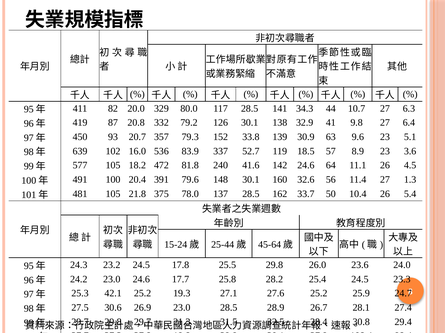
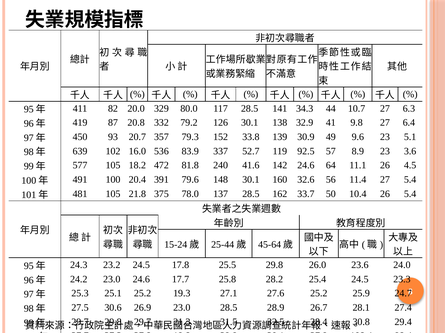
63: 63 -> 49
18.5: 18.5 -> 92.5
27 1.3: 1.3 -> 5.4
42.1: 42.1 -> 25.1
